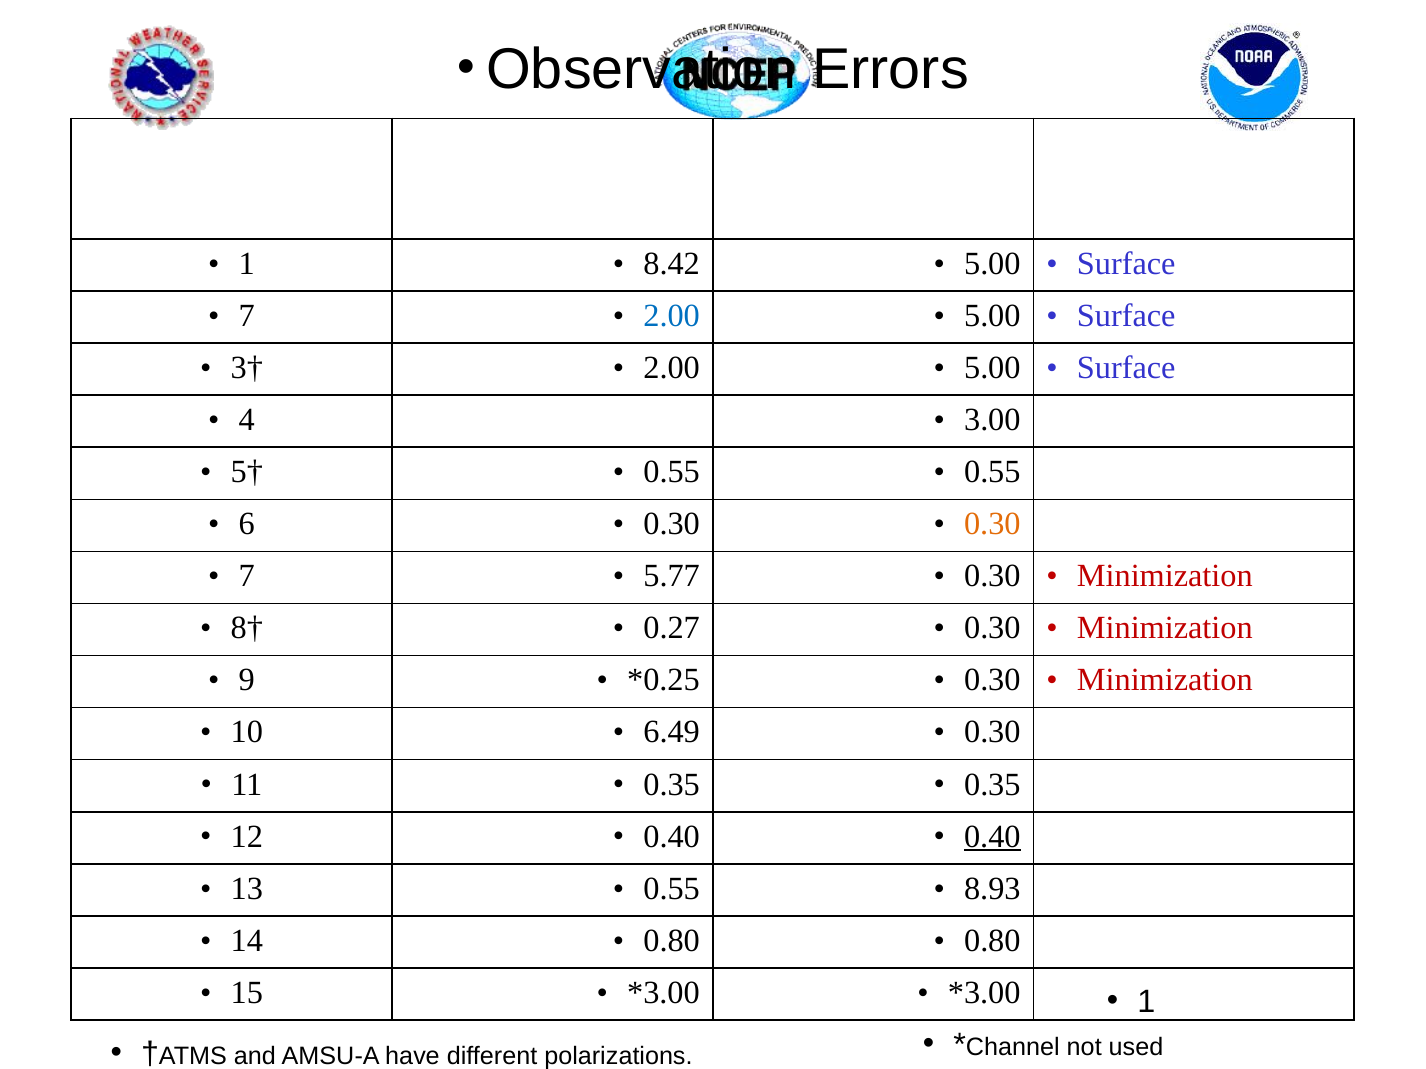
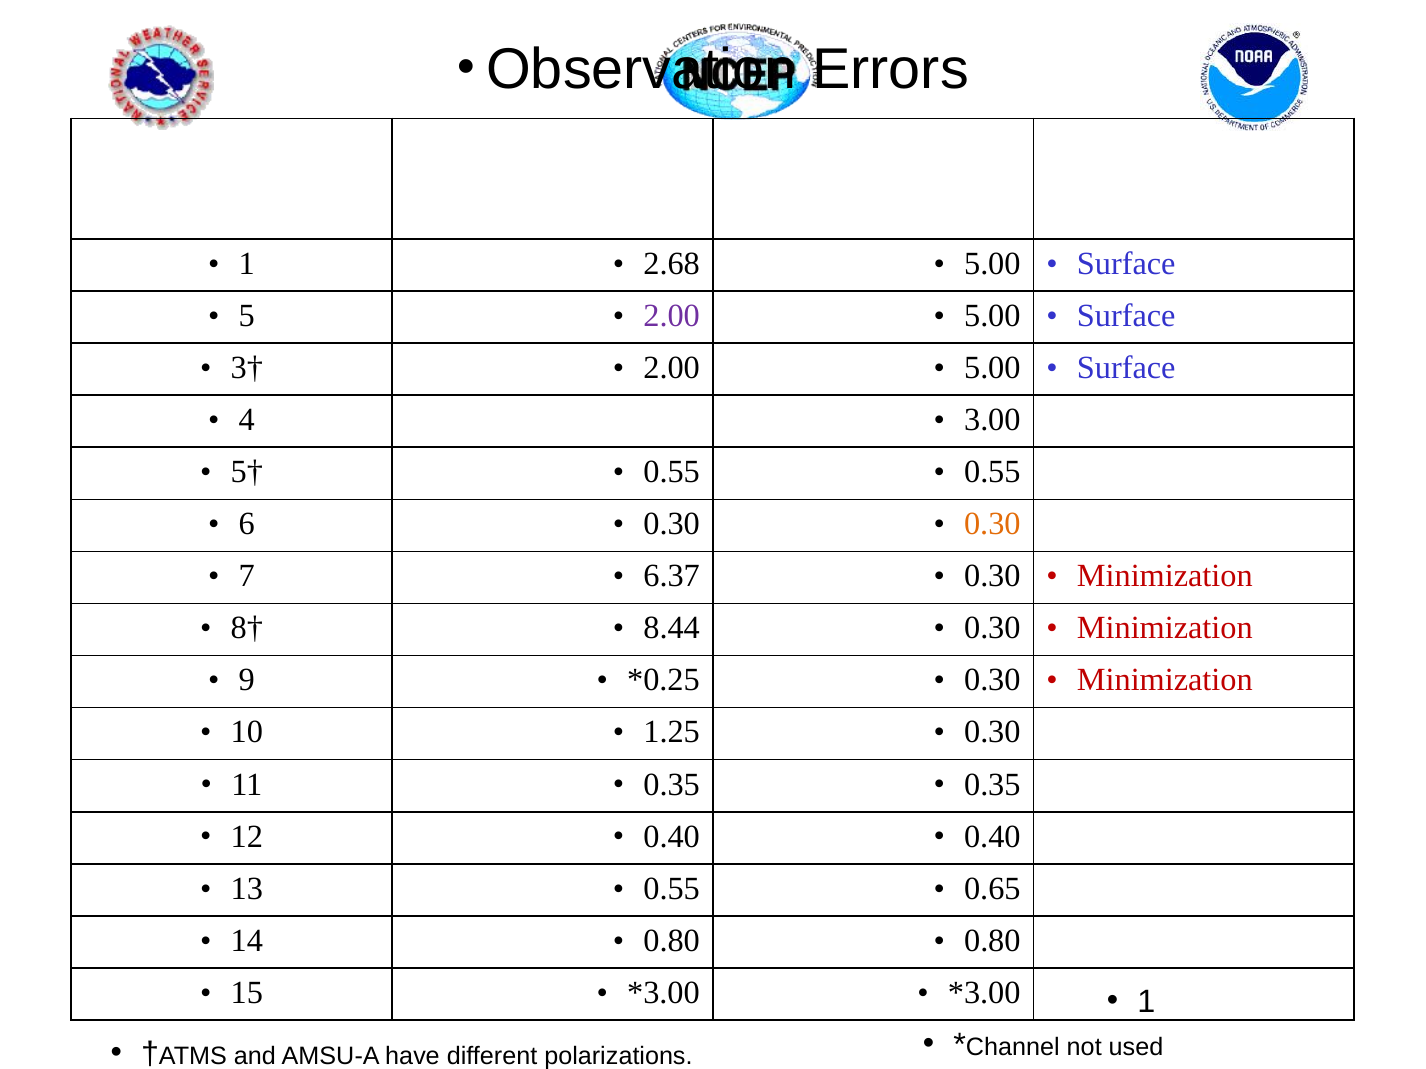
8.42: 8.42 -> 2.68
7 at (247, 316): 7 -> 5
2.00 at (672, 316) colour: blue -> purple
5.77: 5.77 -> 6.37
0.27: 0.27 -> 8.44
6.49: 6.49 -> 1.25
0.40 at (992, 837) underline: present -> none
8.93: 8.93 -> 0.65
